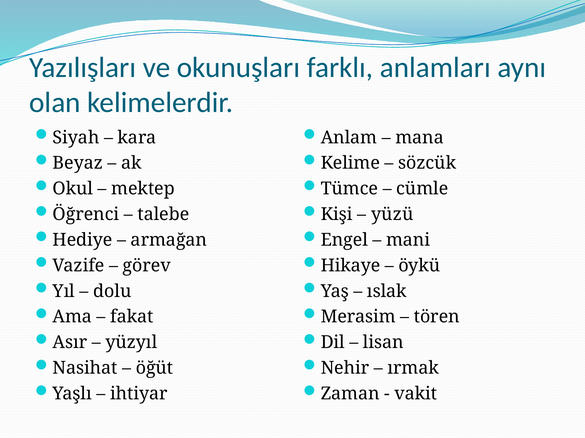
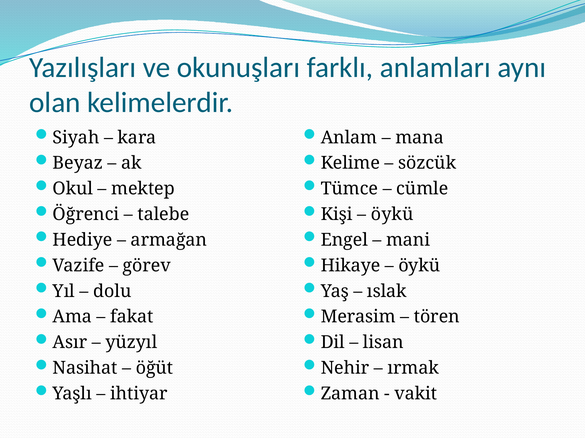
yüzü at (392, 215): yüzü -> öykü
